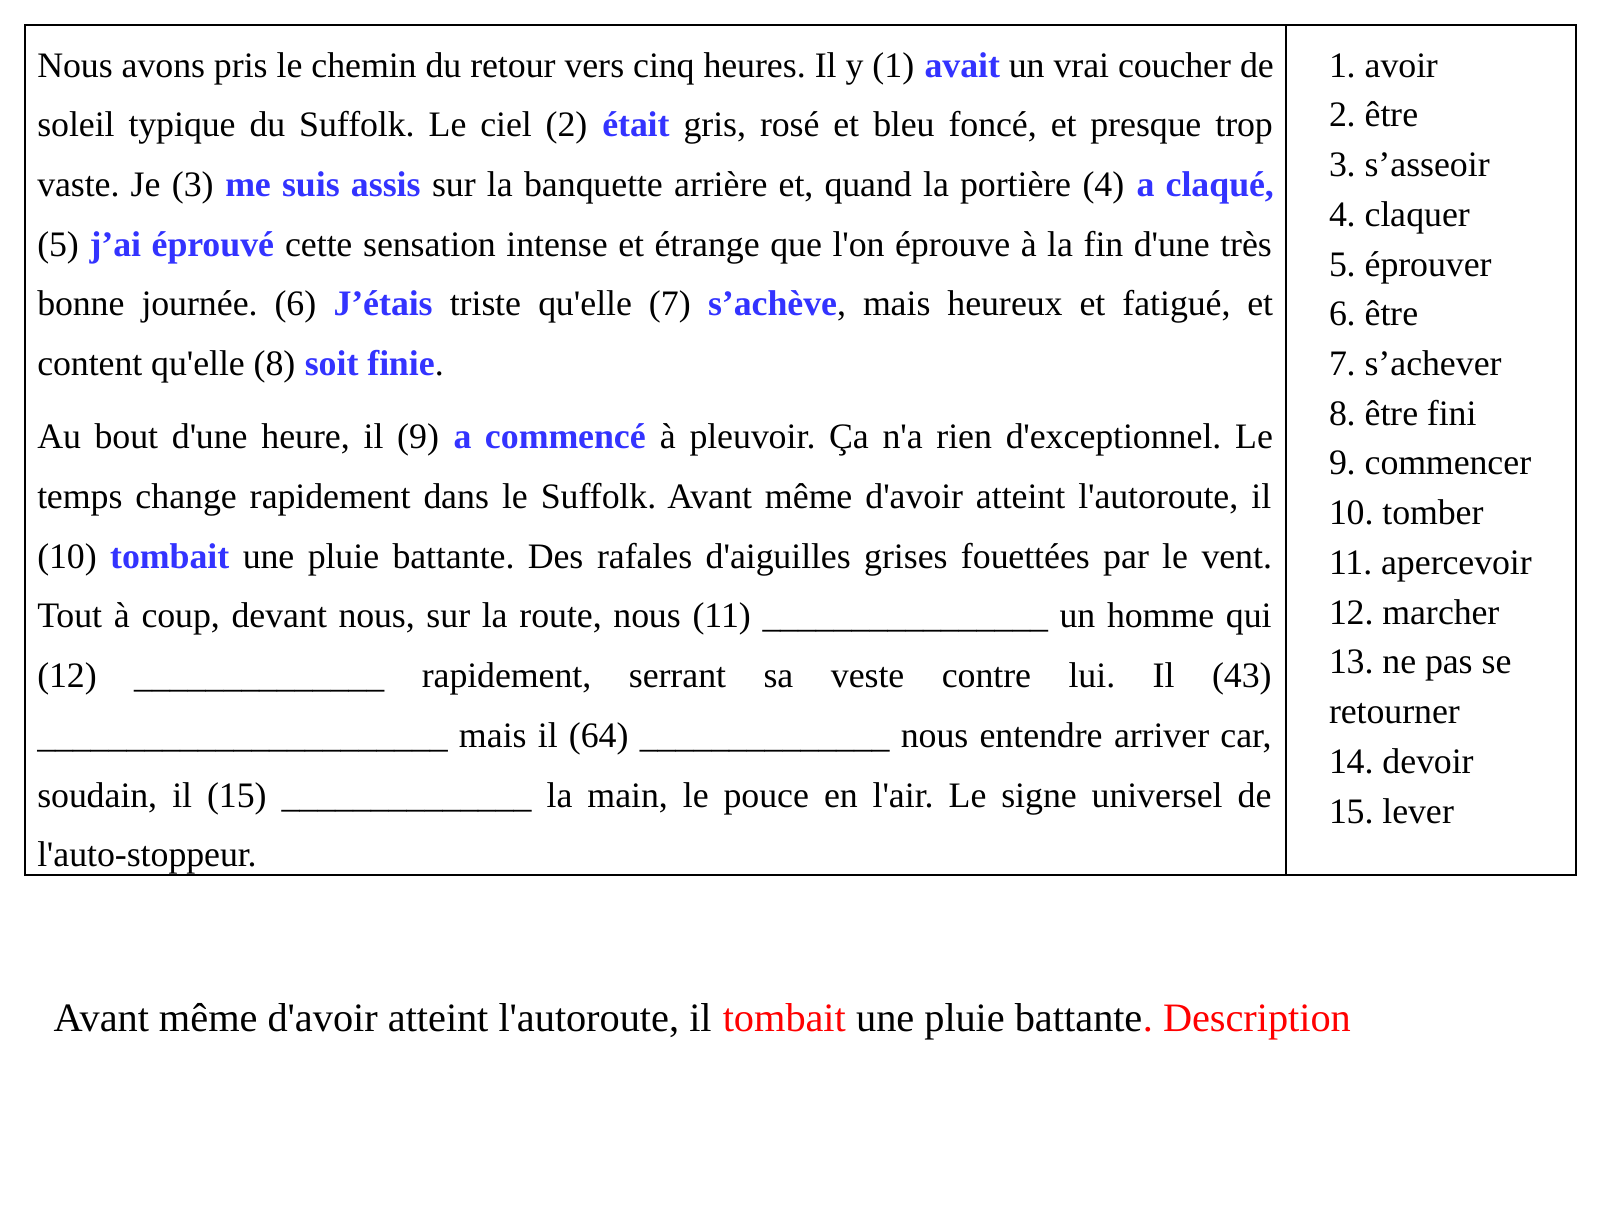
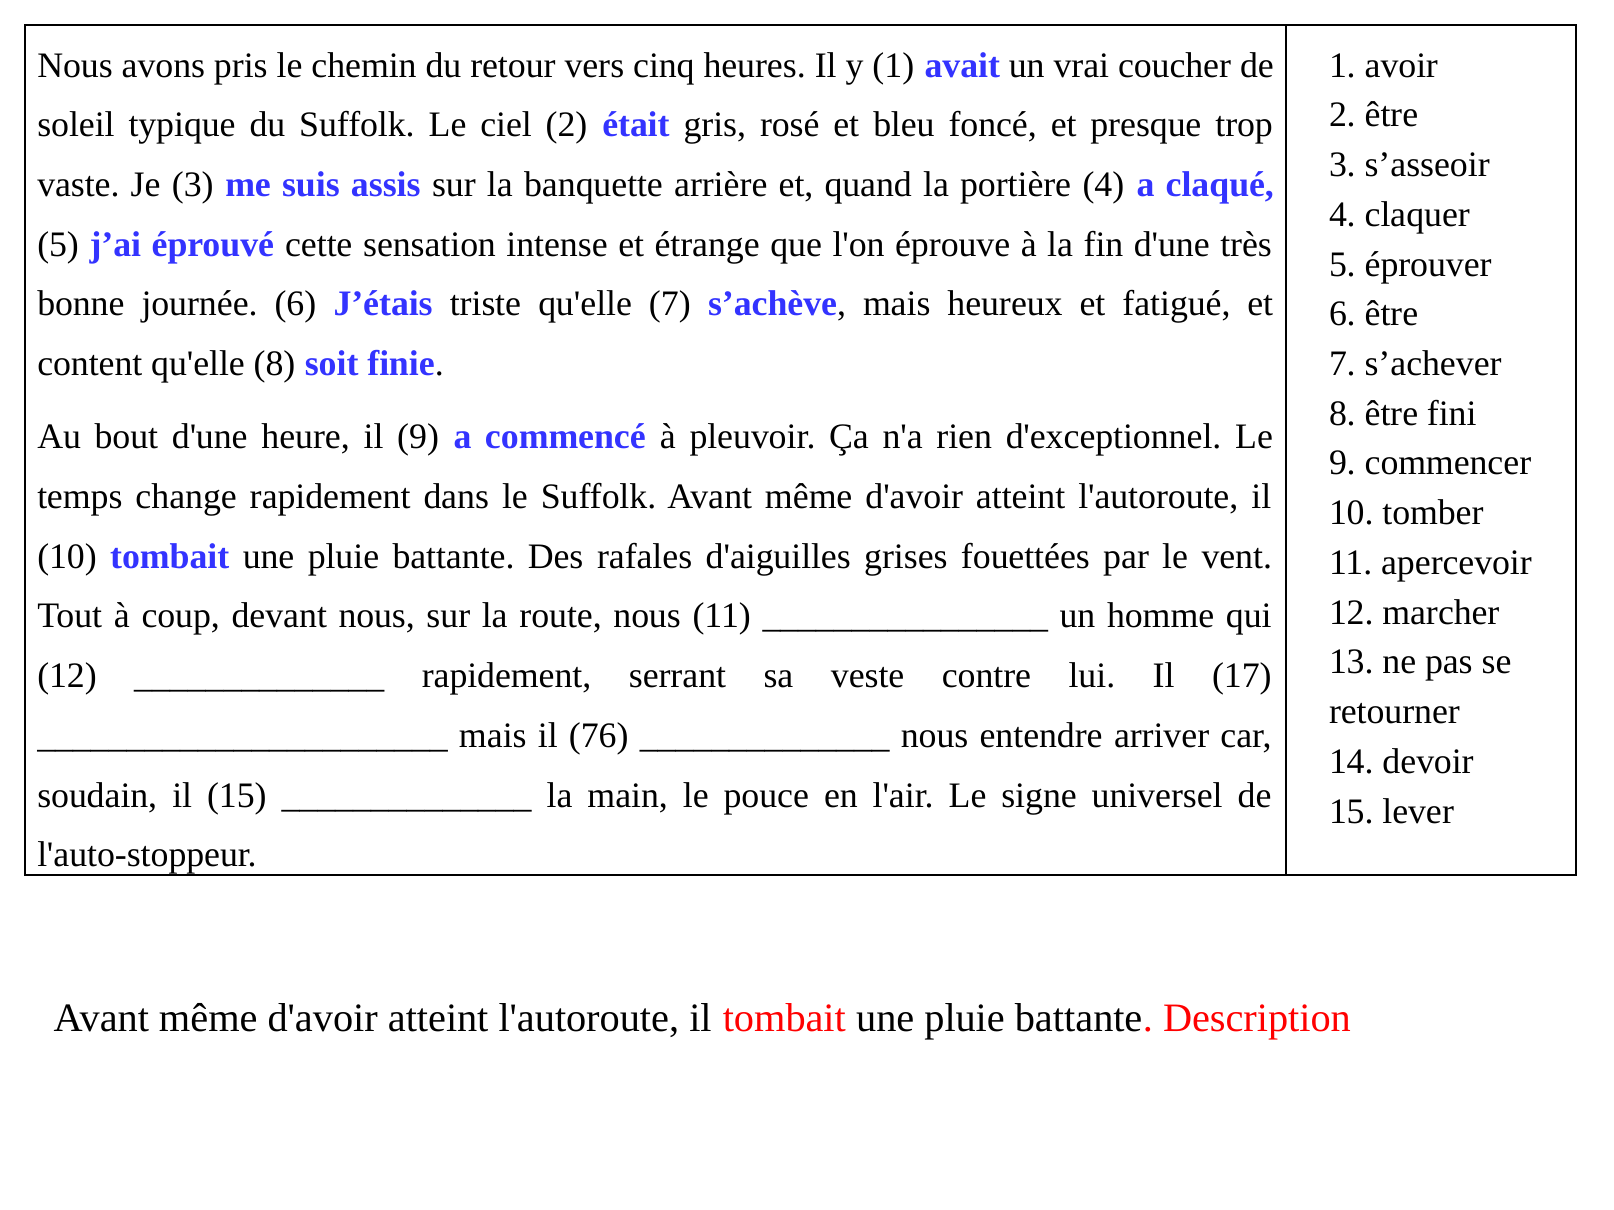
43: 43 -> 17
64: 64 -> 76
